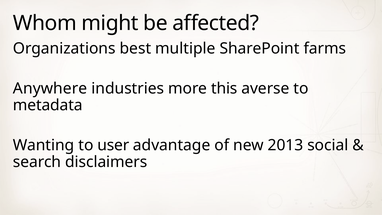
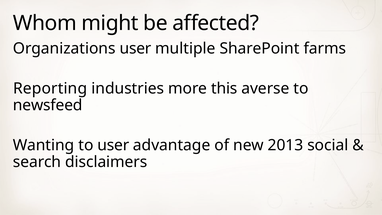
Organizations best: best -> user
Anywhere: Anywhere -> Reporting
metadata: metadata -> newsfeed
